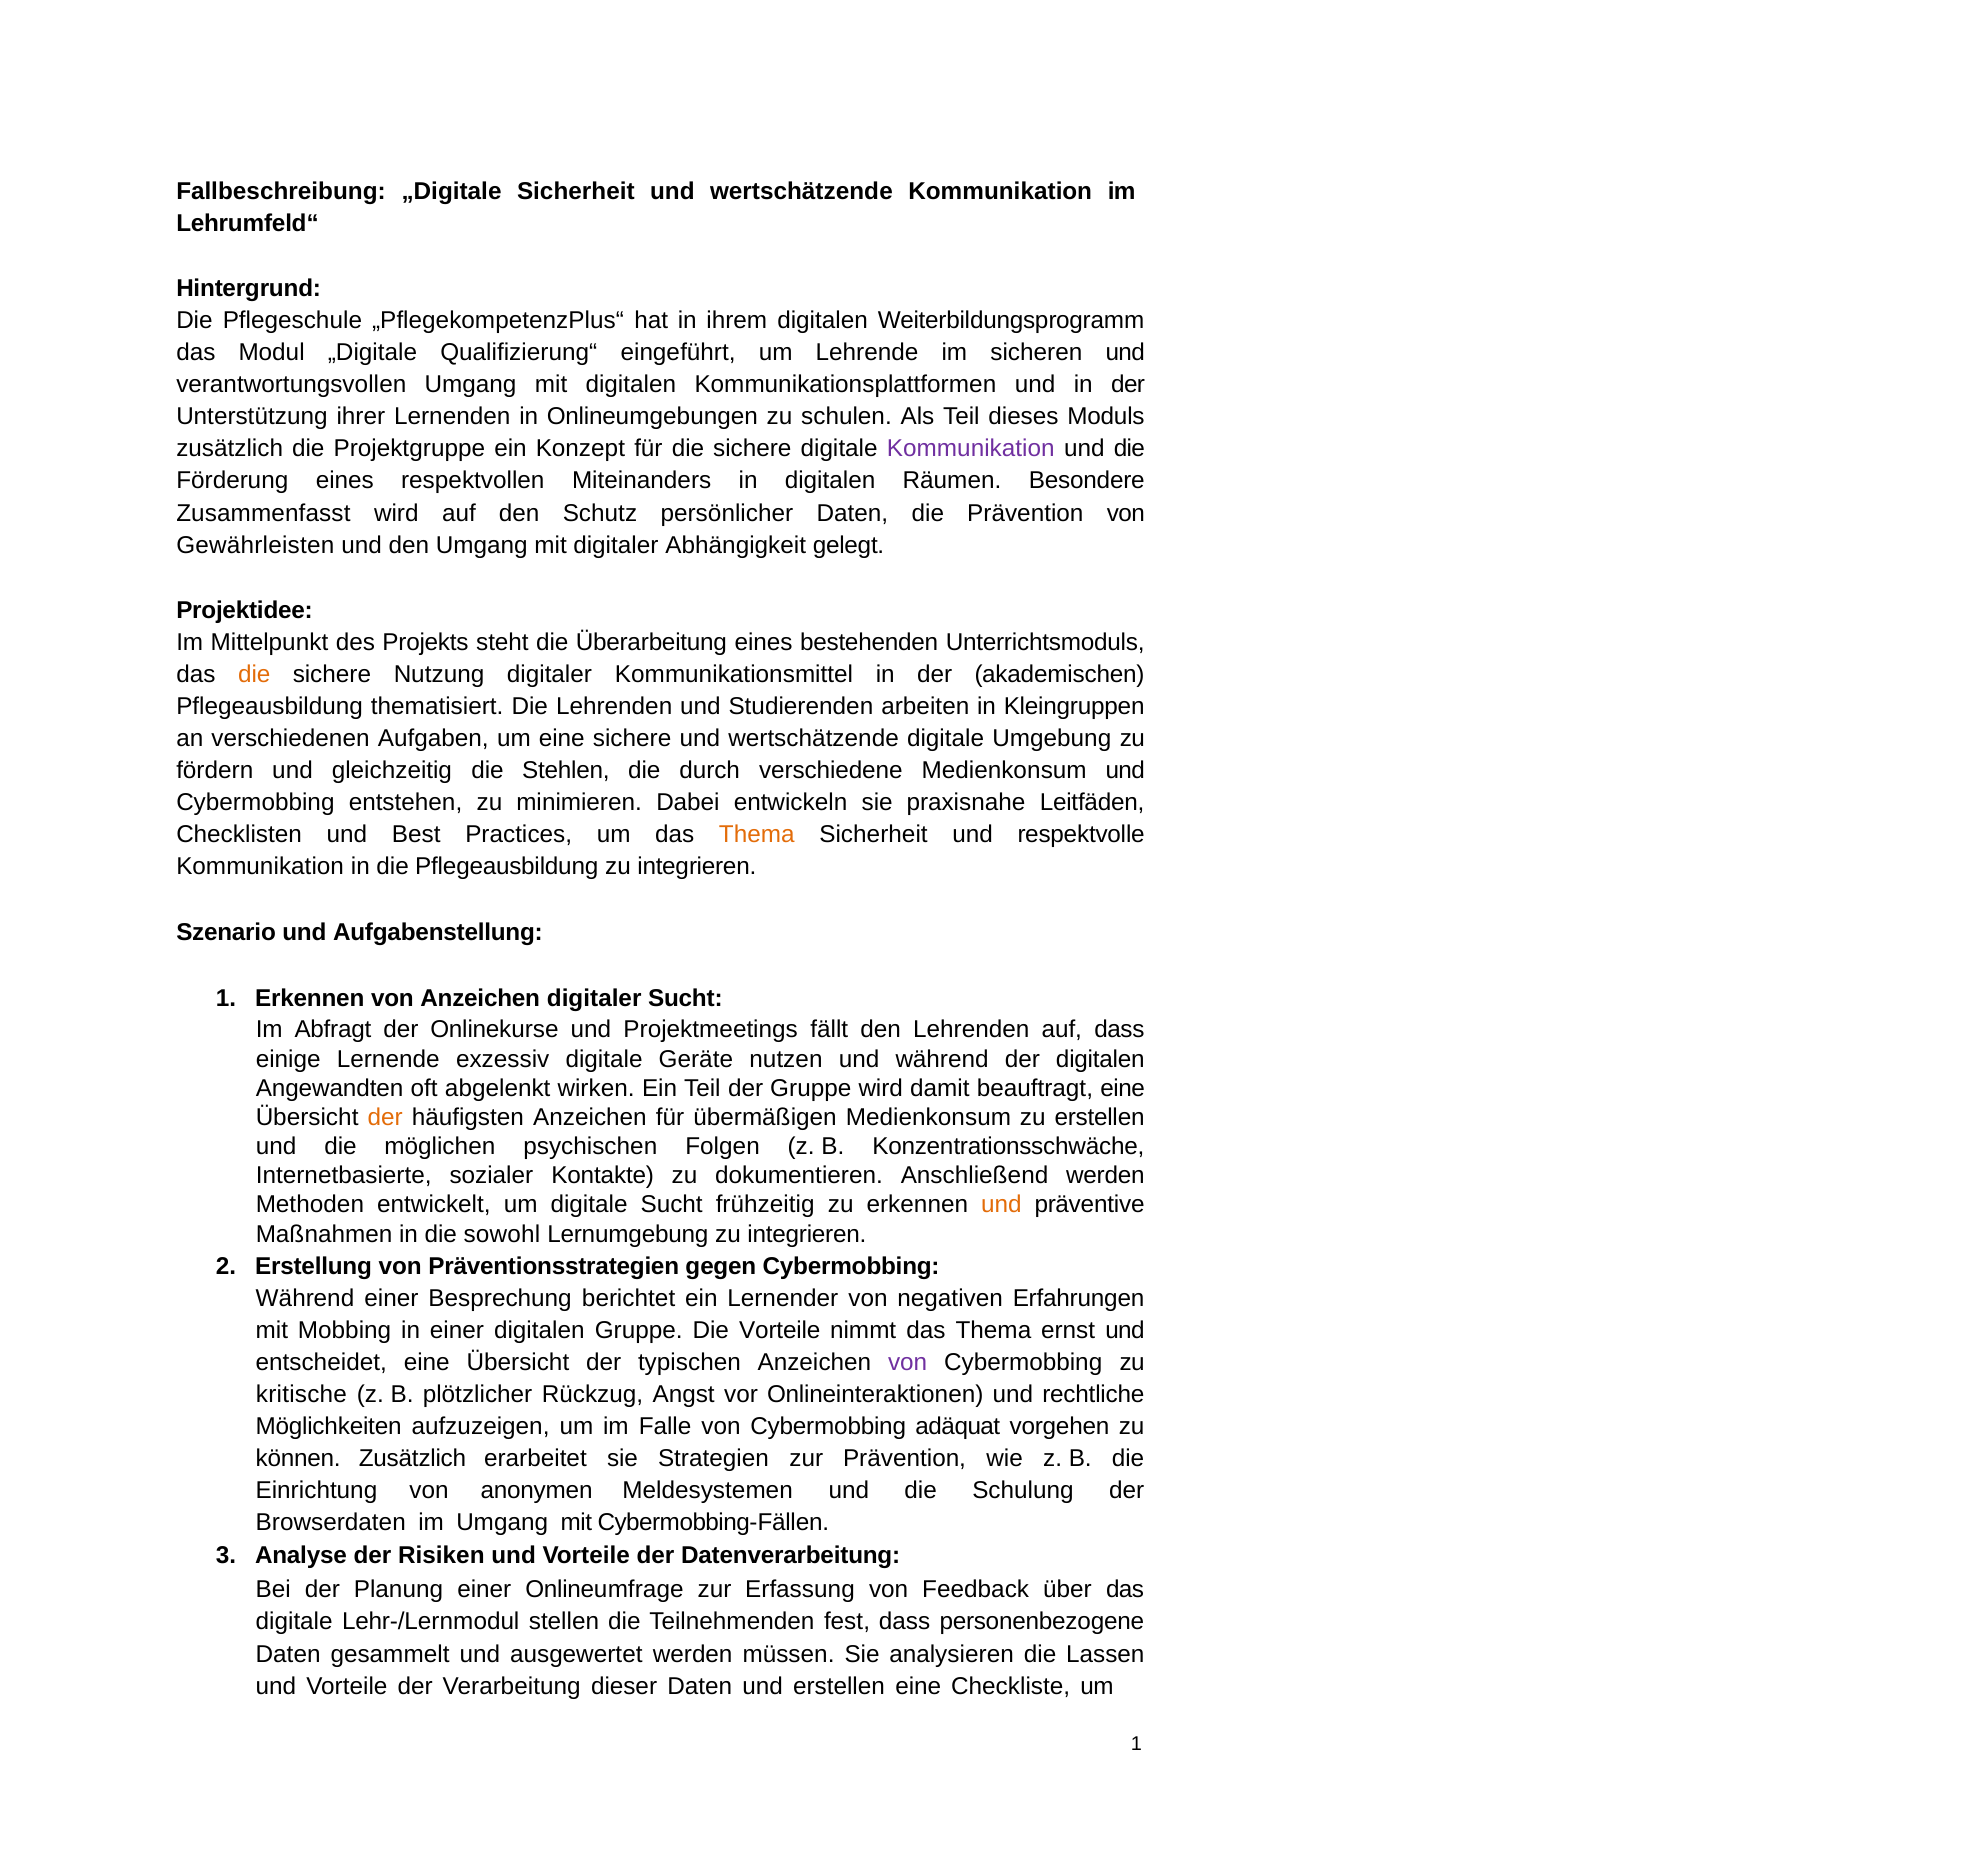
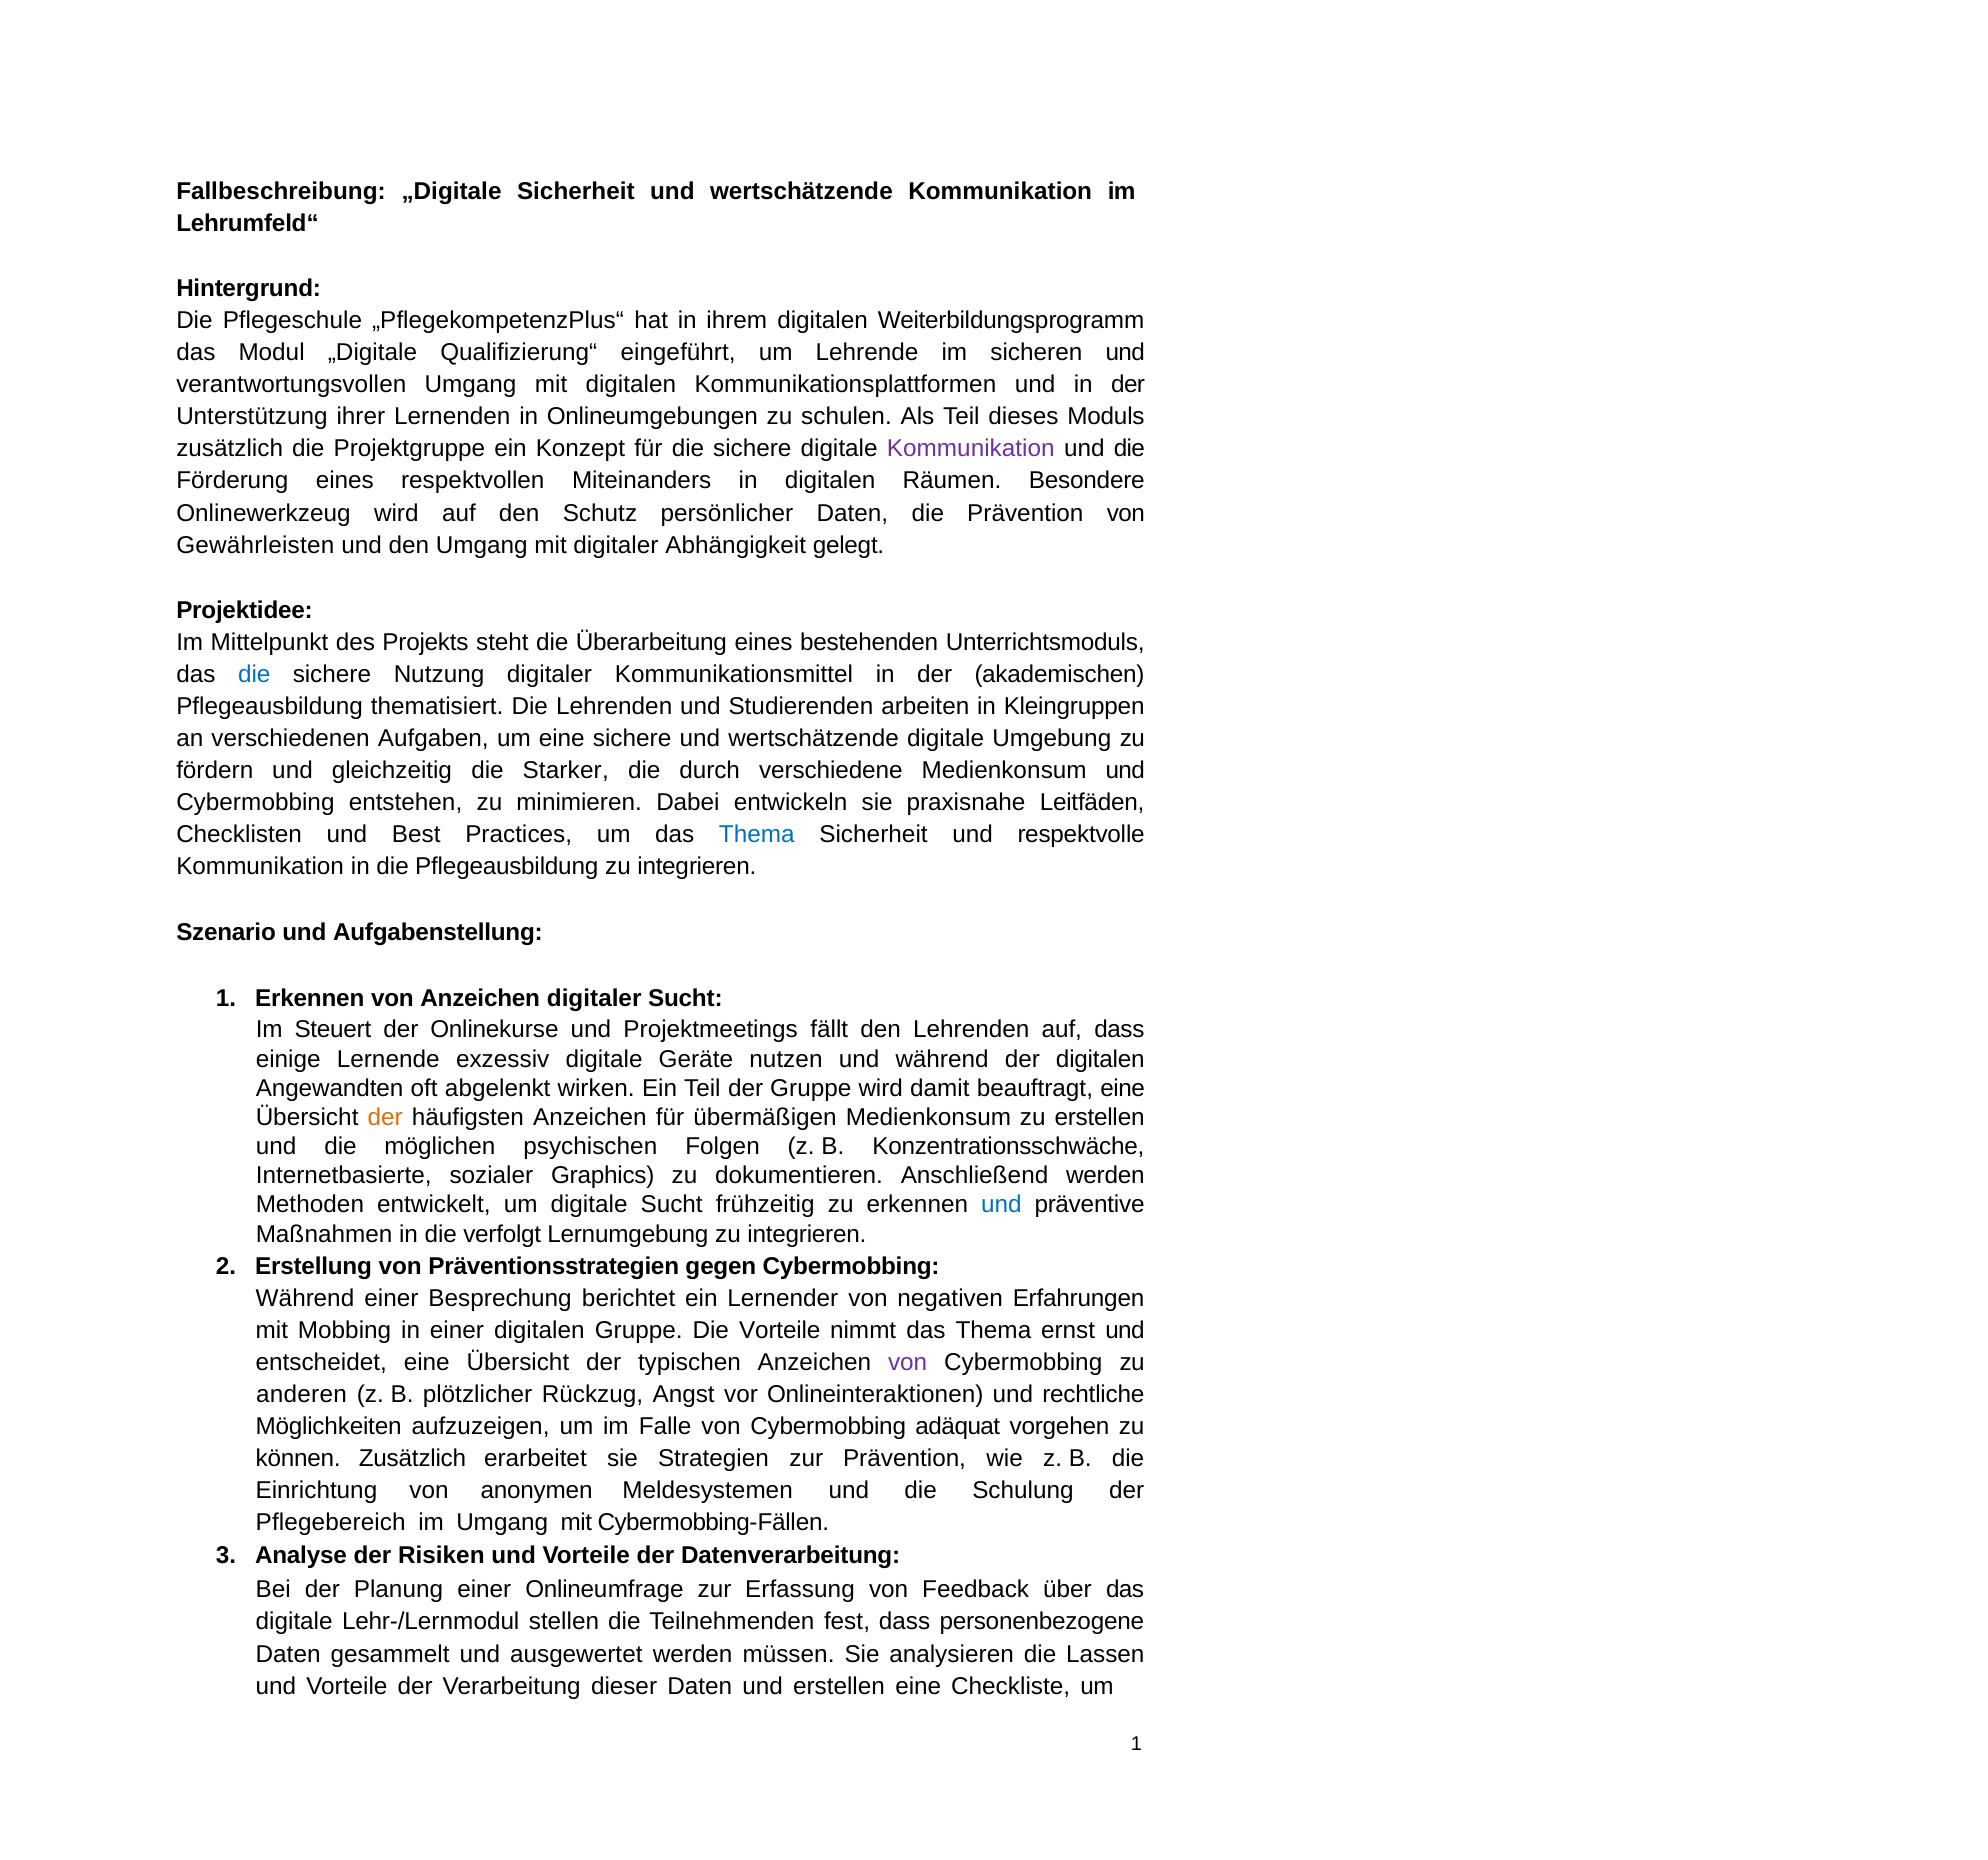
Zusammenfasst: Zusammenfasst -> Onlinewerkzeug
die at (254, 674) colour: orange -> blue
Stehlen: Stehlen -> Starker
Thema at (757, 835) colour: orange -> blue
Abfragt: Abfragt -> Steuert
Kontakte: Kontakte -> Graphics
und at (1001, 1205) colour: orange -> blue
sowohl: sowohl -> verfolgt
kritische: kritische -> anderen
Browserdaten: Browserdaten -> Pflegebereich
